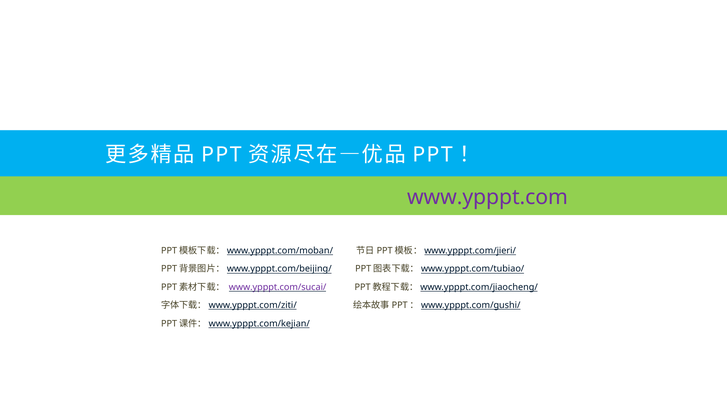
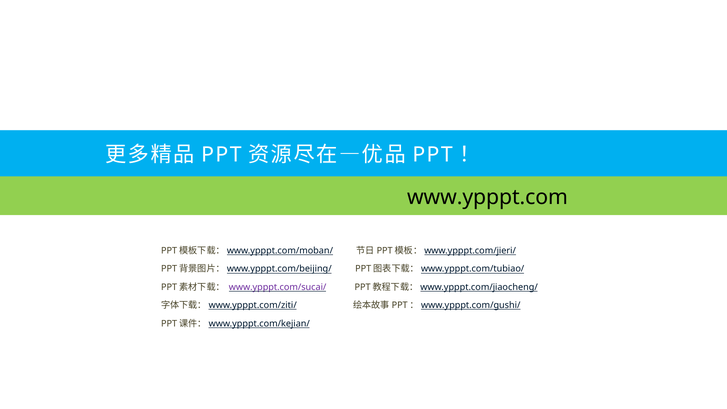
www.ypppt.com colour: purple -> black
